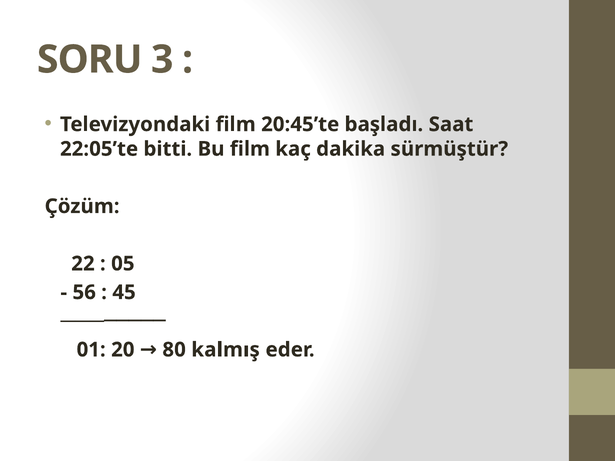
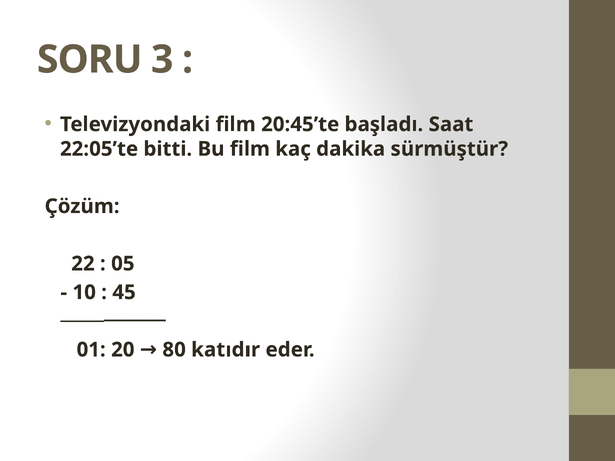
56: 56 -> 10
kalmış: kalmış -> katıdır
